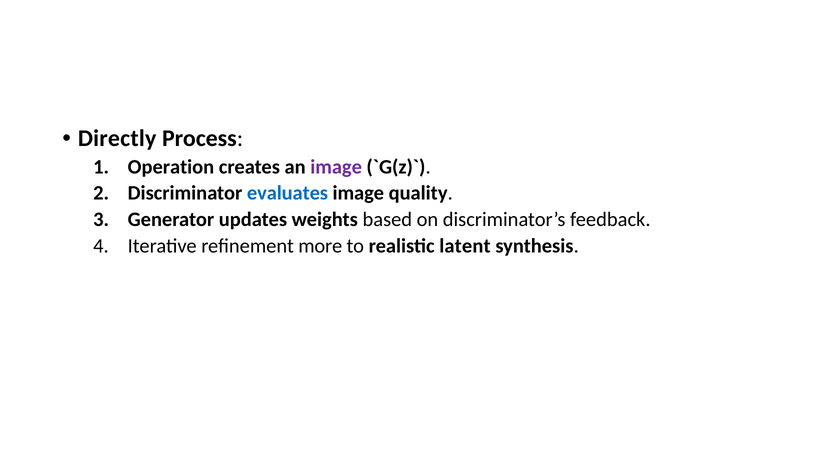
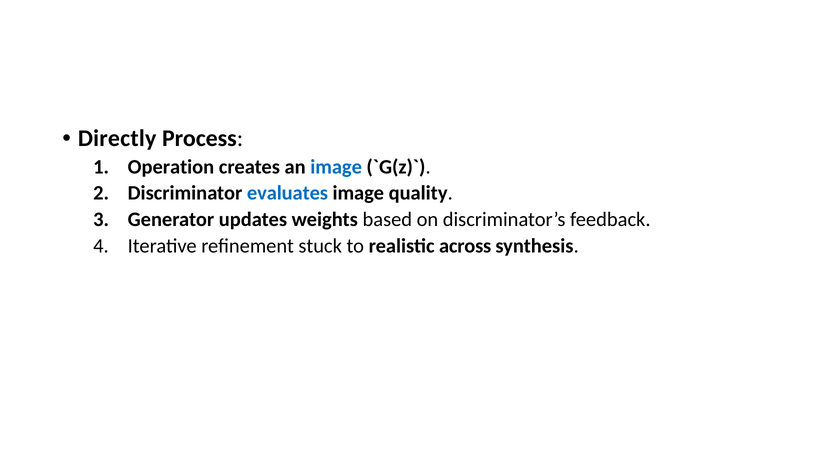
image at (336, 167) colour: purple -> blue
more: more -> stuck
latent: latent -> across
